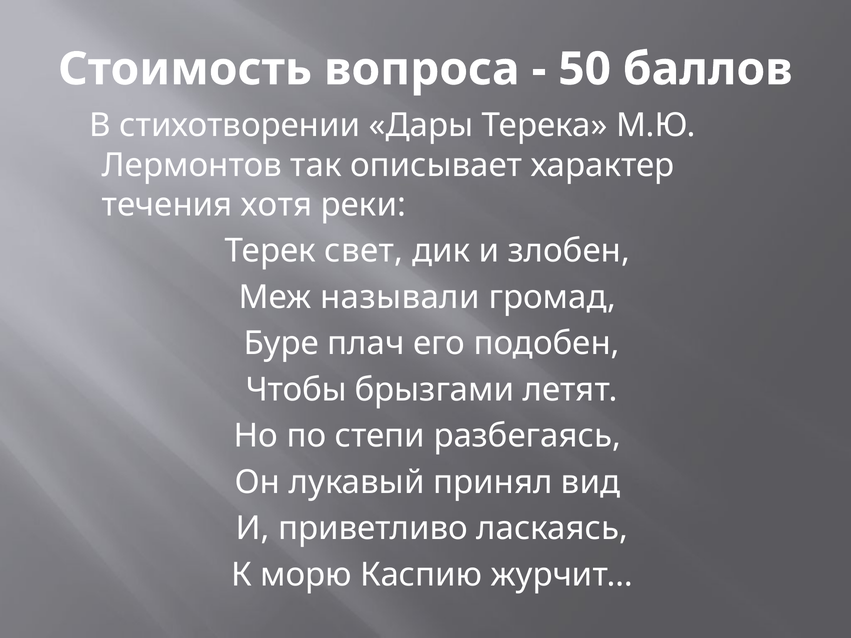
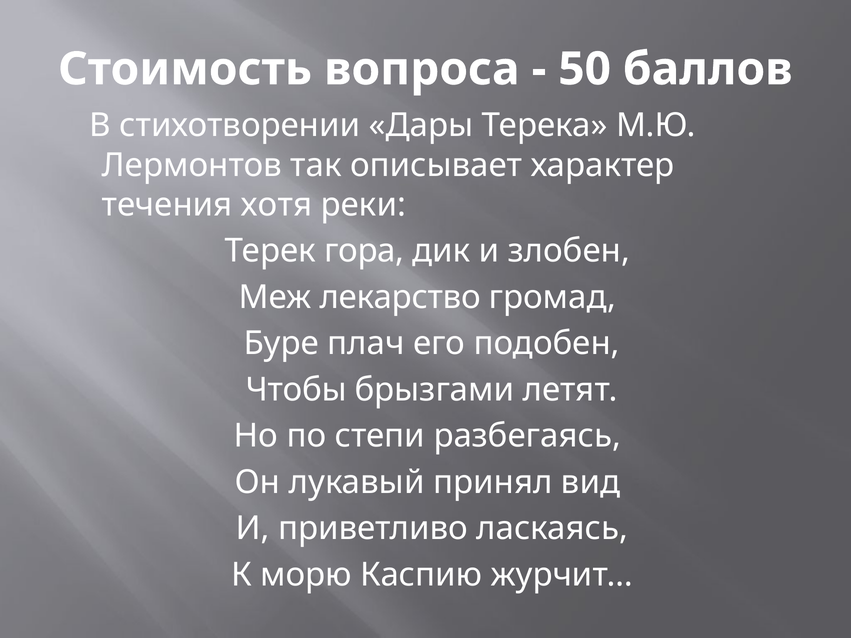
свет: свет -> гора
называли: называли -> лекарство
